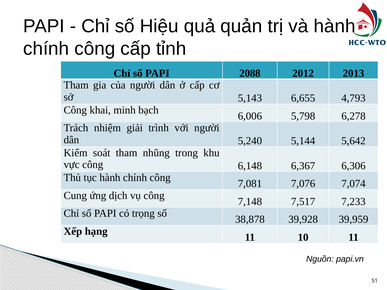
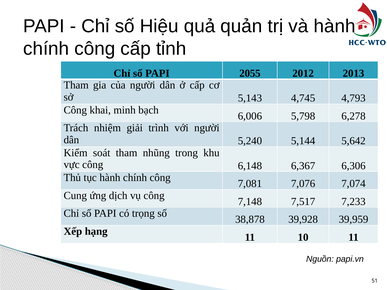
2088: 2088 -> 2055
6,655: 6,655 -> 4,745
